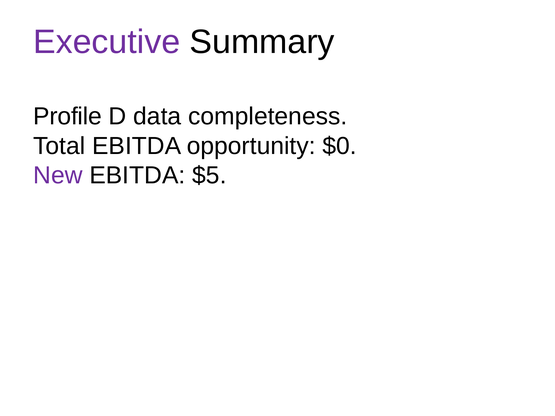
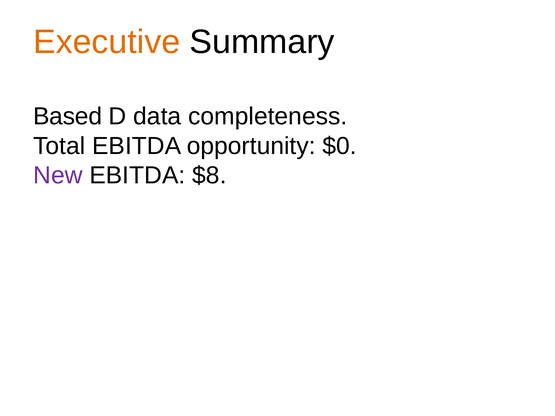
Executive colour: purple -> orange
Profile: Profile -> Based
$5: $5 -> $8
